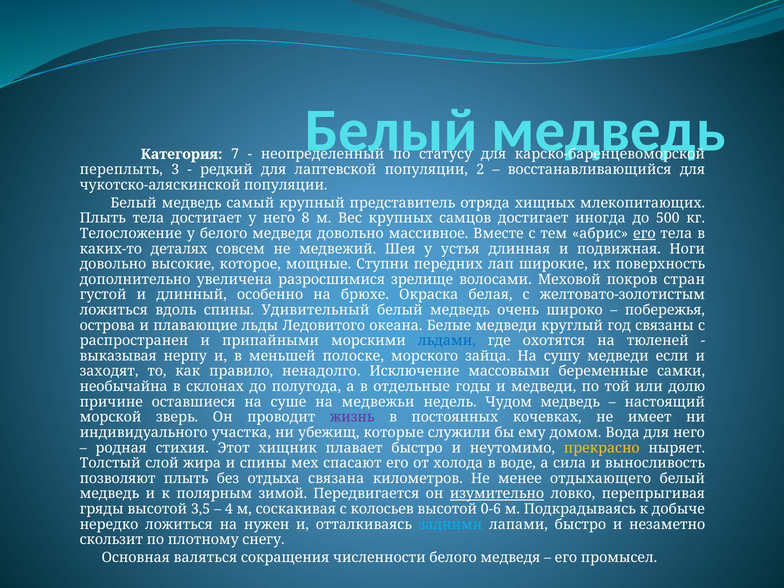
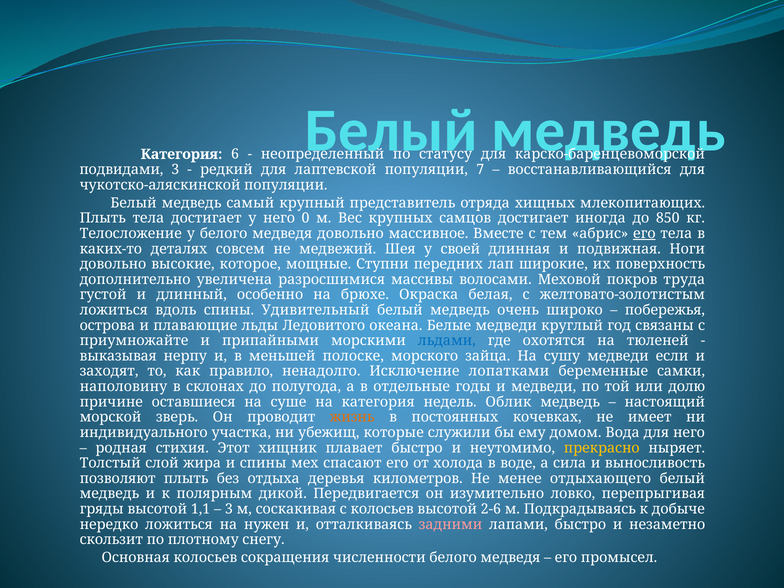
7: 7 -> 6
переплыть: переплыть -> подвидами
2: 2 -> 7
8: 8 -> 0
500: 500 -> 850
устья: устья -> своей
зрелище: зрелище -> массивы
стран: стран -> труда
распространен: распространен -> приумножайте
массовыми: массовыми -> лопатками
необычайна: необычайна -> наполовину
на медвежьи: медвежьи -> категория
Чудом: Чудом -> Облик
жизнь colour: purple -> orange
связана: связана -> деревья
зимой: зимой -> дикой
изумительно underline: present -> none
3,5: 3,5 -> 1,1
4 at (229, 509): 4 -> 3
0-6: 0-6 -> 2-6
задними colour: light blue -> pink
Основная валяться: валяться -> колосьев
